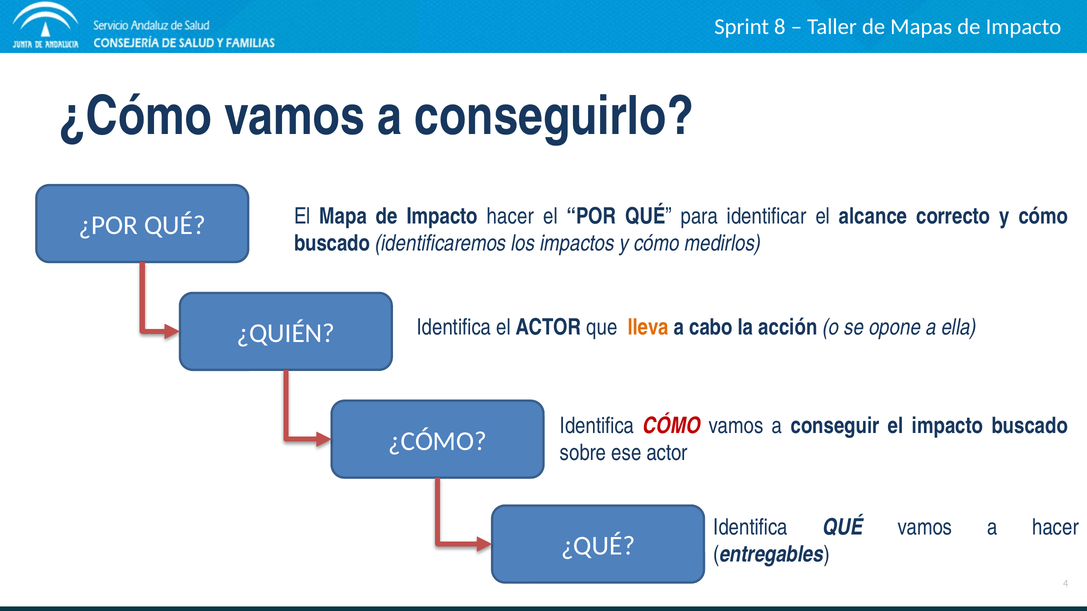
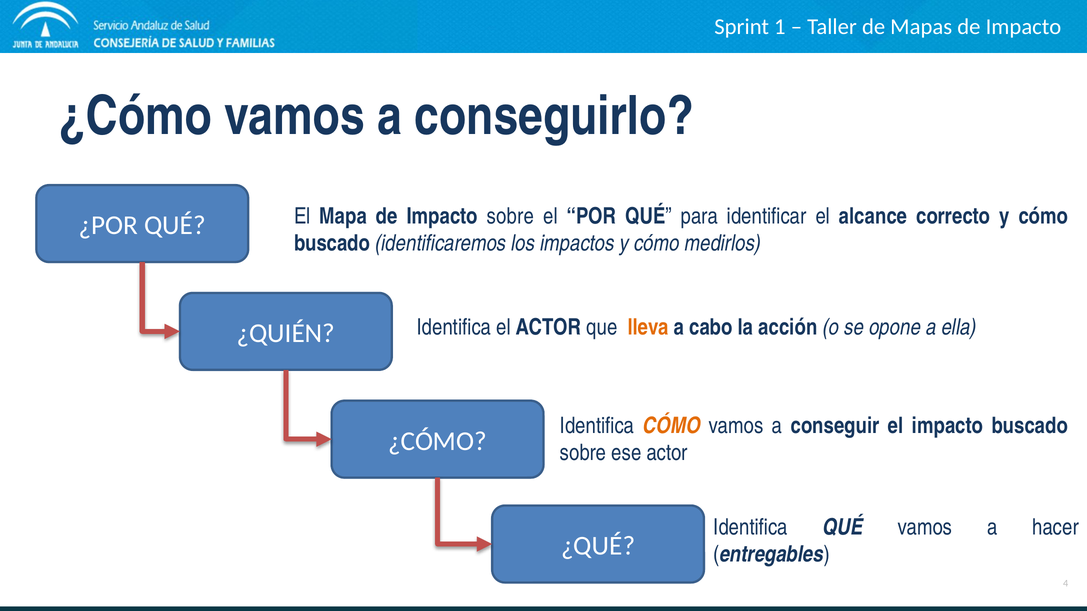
8: 8 -> 1
Impacto hacer: hacer -> sobre
CÓMO at (672, 426) colour: red -> orange
